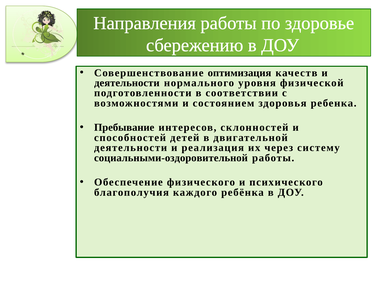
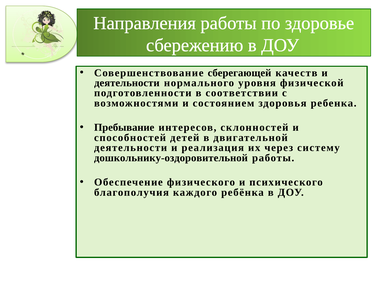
оптимизация: оптимизация -> сберегающей
социальными-оздоровительной: социальными-оздоровительной -> дошкольнику-оздоровительной
